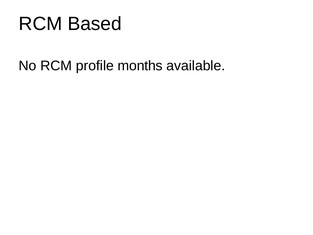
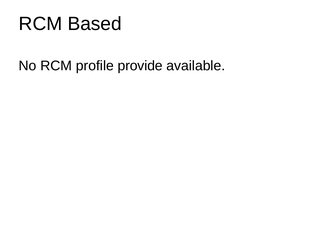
months: months -> provide
